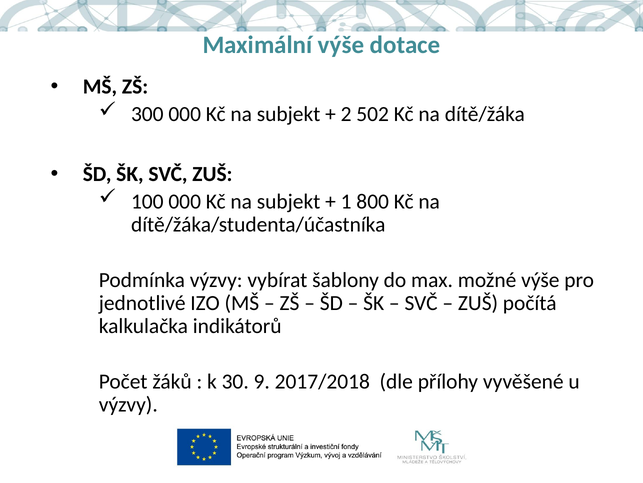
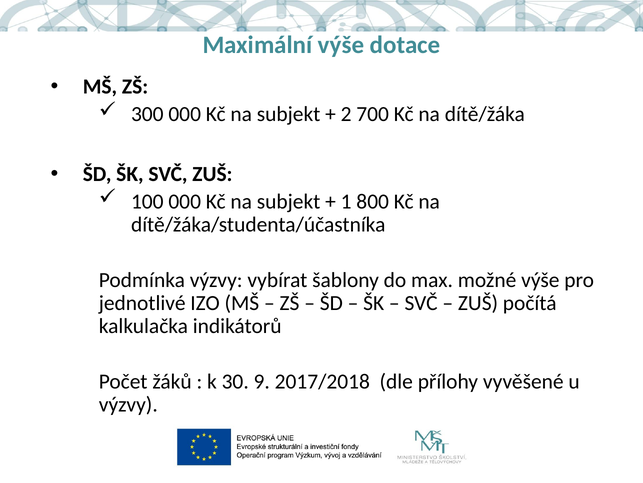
502: 502 -> 700
